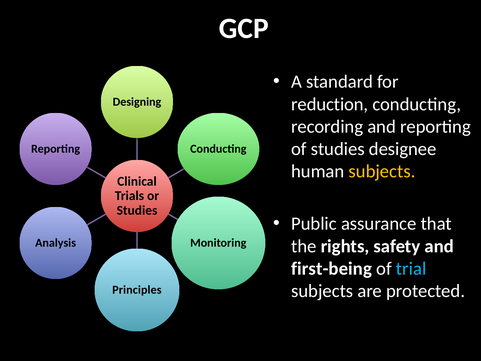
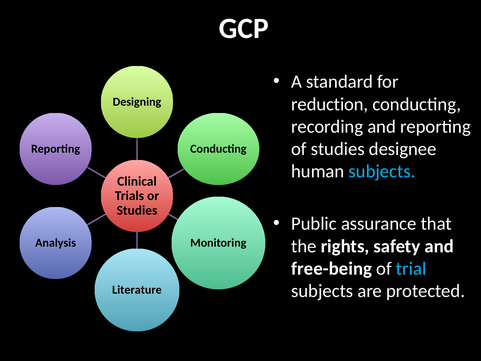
subjects at (382, 171) colour: yellow -> light blue
first-being: first-being -> free-being
Principles: Principles -> Literature
